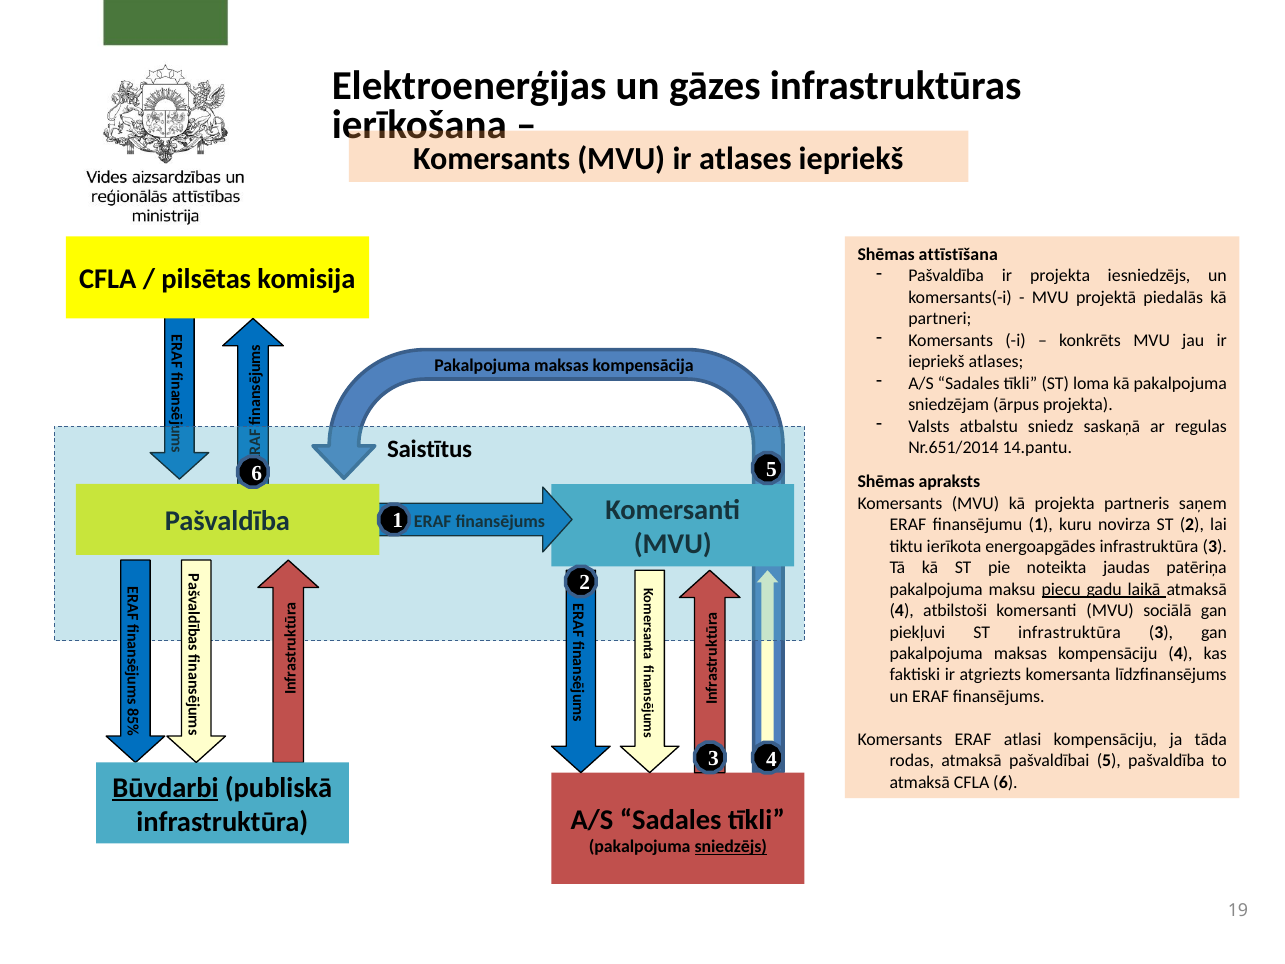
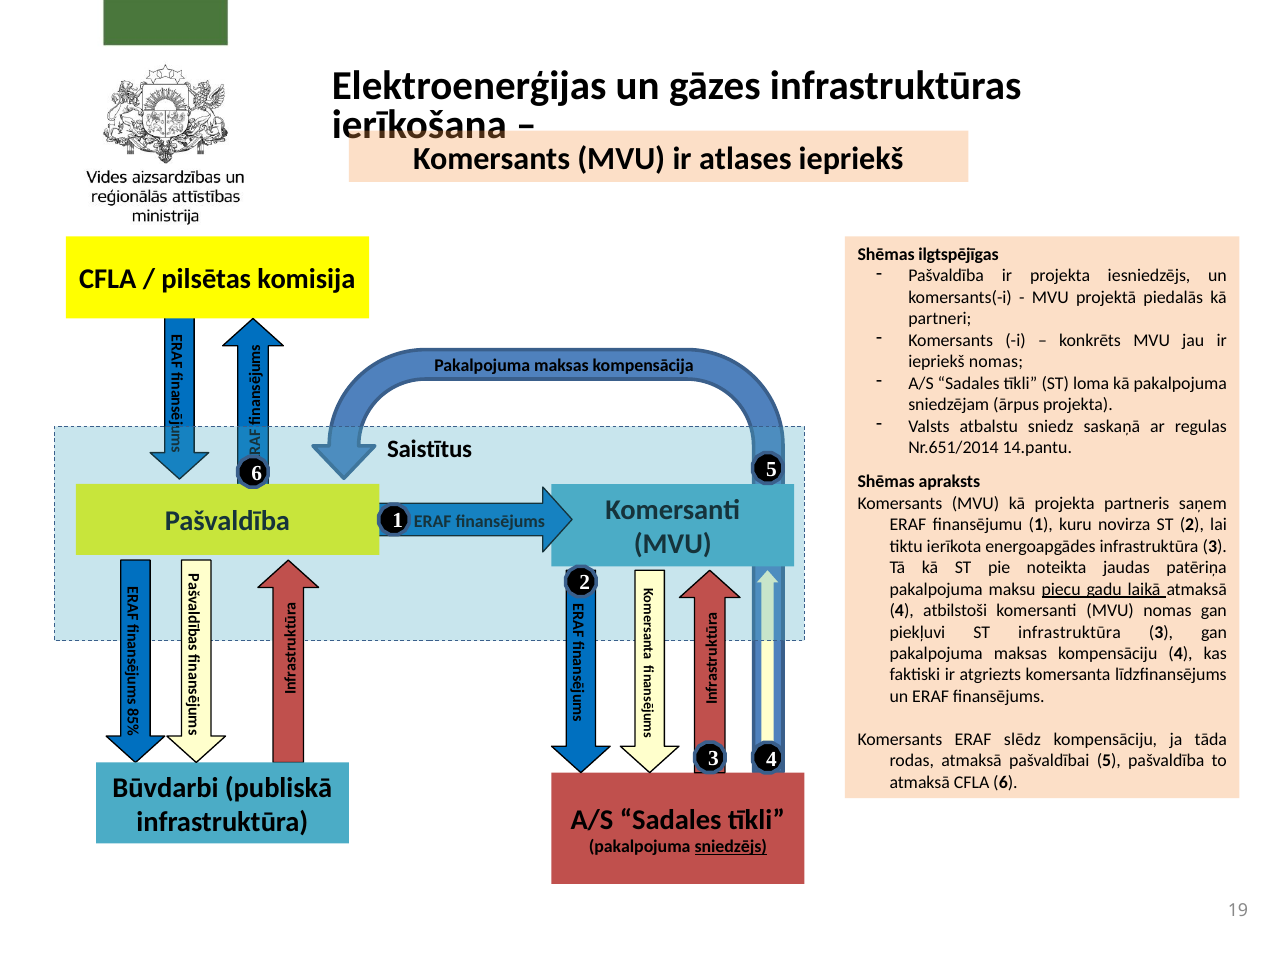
attīstīšana: attīstīšana -> ilgtspējīgas
iepriekš atlases: atlases -> nomas
MVU sociālā: sociālā -> nomas
atlasi: atlasi -> slēdz
Būvdarbi underline: present -> none
